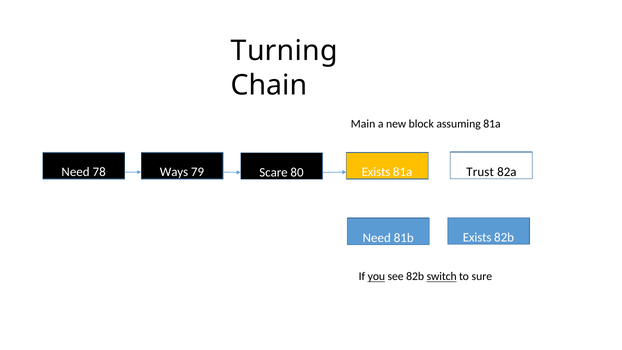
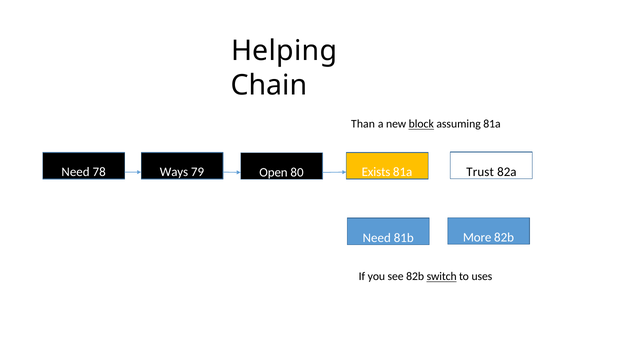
Turning: Turning -> Helping
Main: Main -> Than
block underline: none -> present
Scare: Scare -> Open
Exists at (477, 237): Exists -> More
you underline: present -> none
sure: sure -> uses
